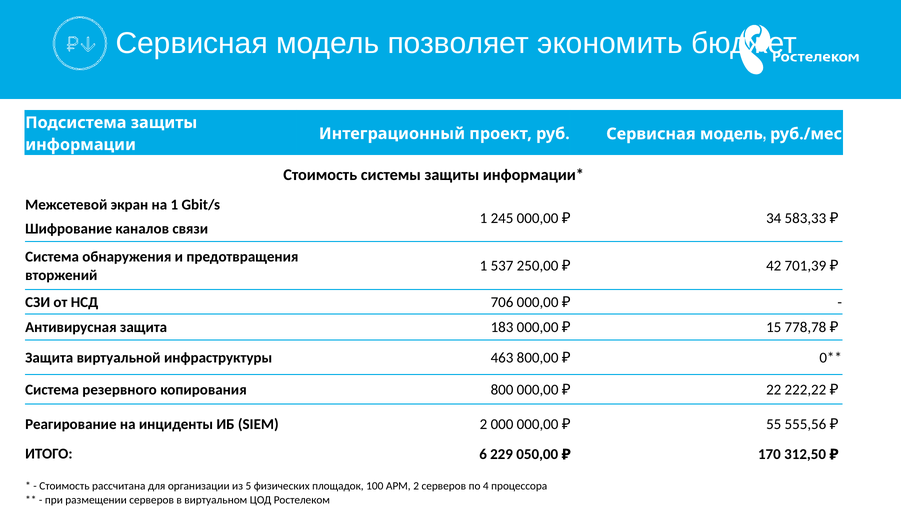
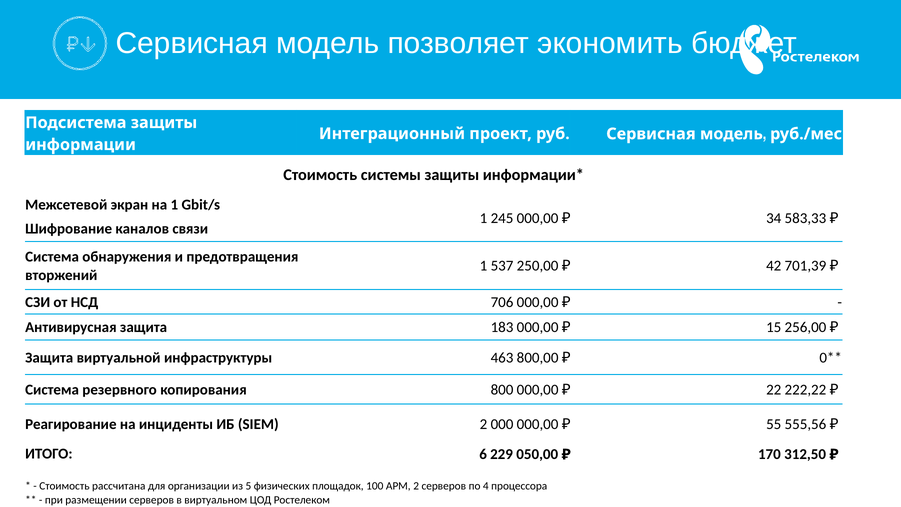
778,78: 778,78 -> 256,00
